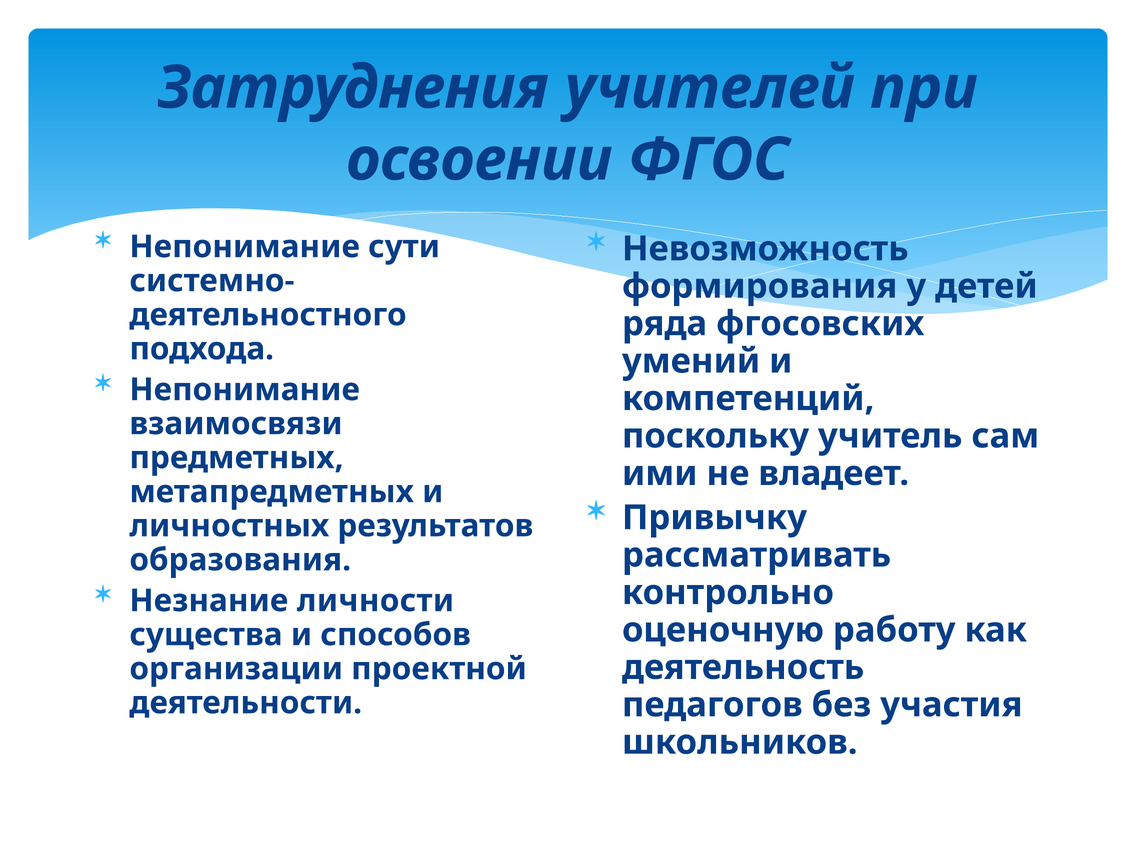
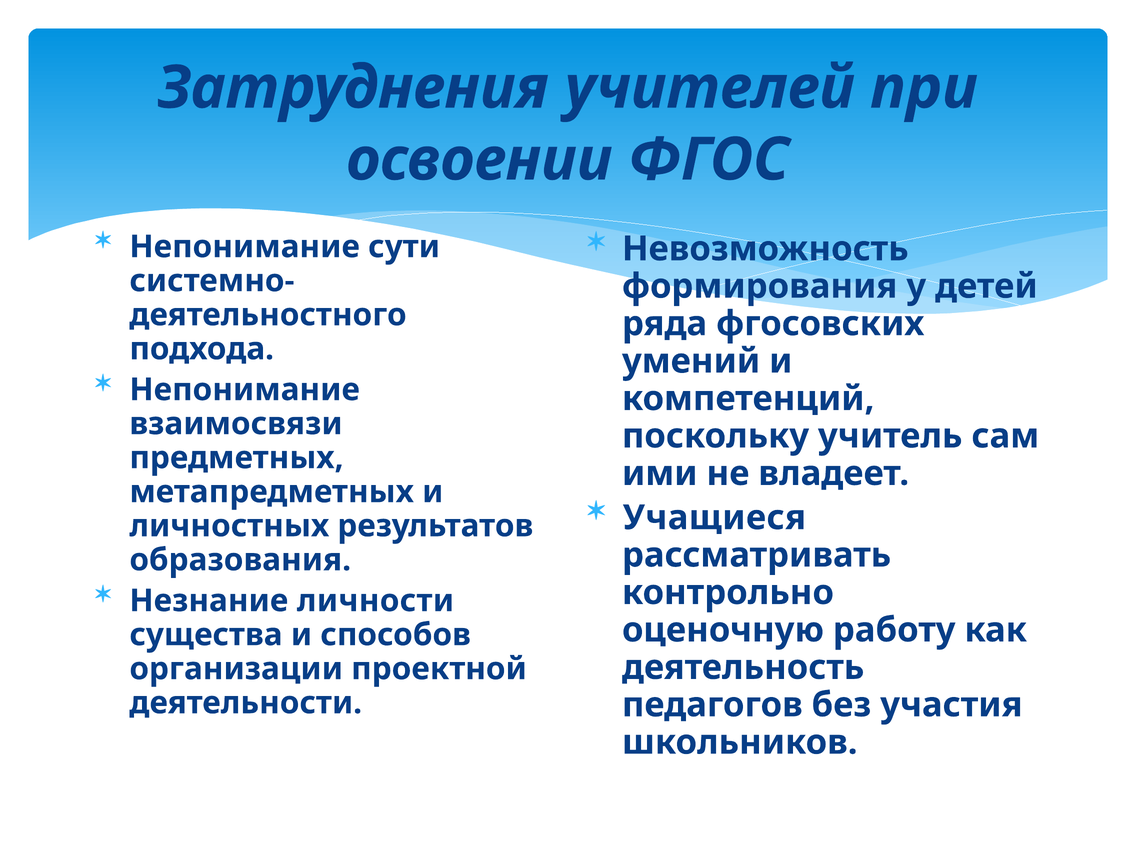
Привычку: Привычку -> Учащиеся
